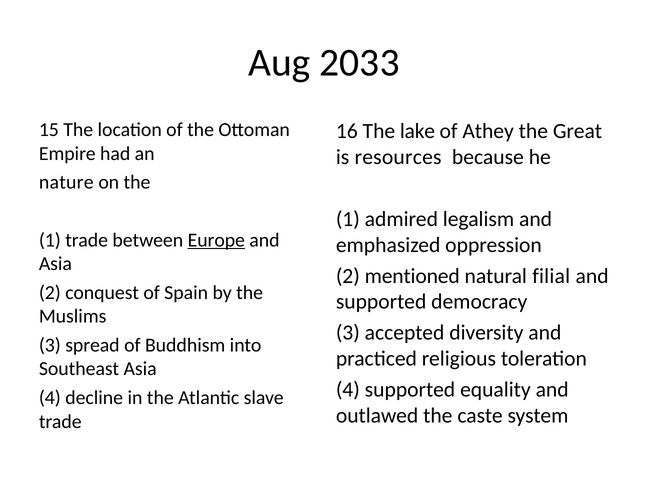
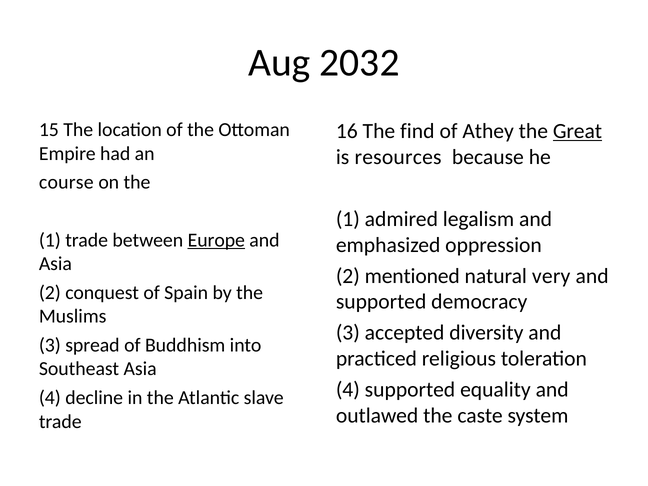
2033: 2033 -> 2032
lake: lake -> find
Great underline: none -> present
nature: nature -> course
filial: filial -> very
